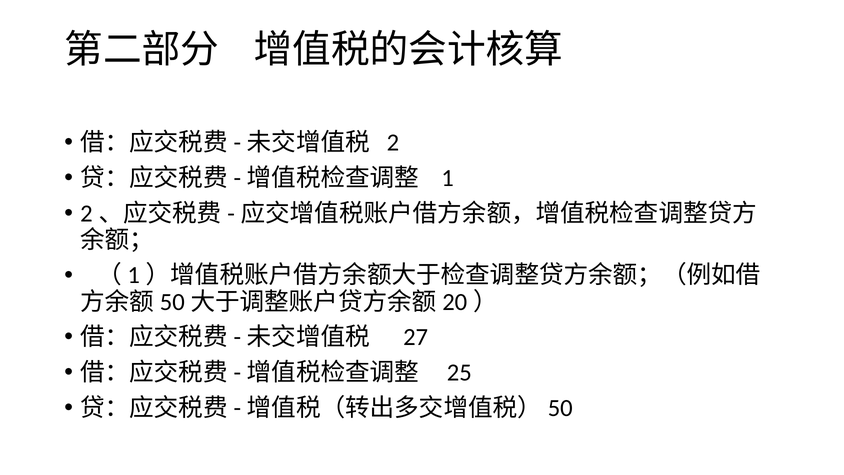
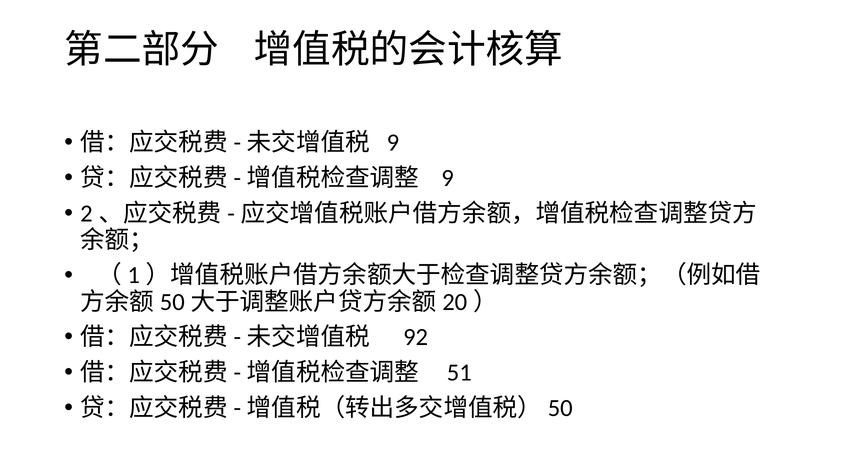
2 at (393, 143): 2 -> 9
1 at (448, 178): 1 -> 9
27: 27 -> 92
25: 25 -> 51
